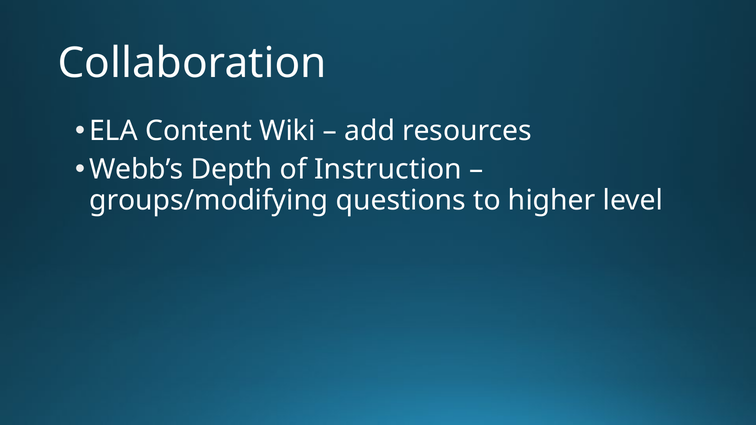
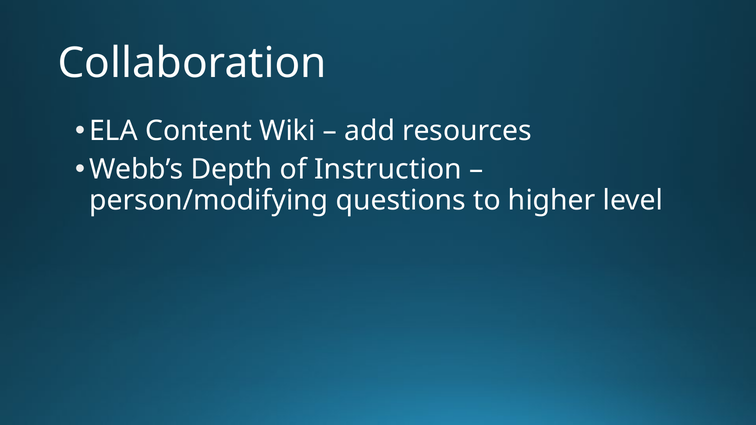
groups/modifying: groups/modifying -> person/modifying
